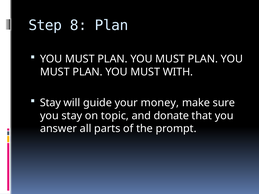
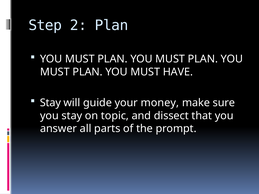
8: 8 -> 2
WITH: WITH -> HAVE
donate: donate -> dissect
